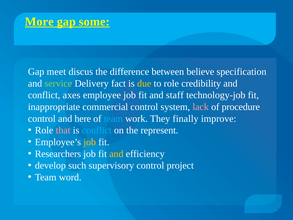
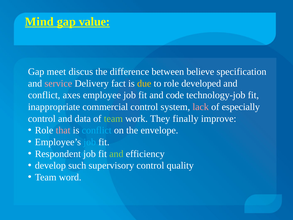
More: More -> Mind
some: some -> value
service colour: light green -> pink
credibility: credibility -> developed
staff: staff -> code
procedure: procedure -> especially
here: here -> data
team at (113, 118) colour: light blue -> light green
represent: represent -> envelope
job at (90, 142) colour: yellow -> light blue
Researchers: Researchers -> Respondent
and at (116, 154) colour: yellow -> light green
project: project -> quality
